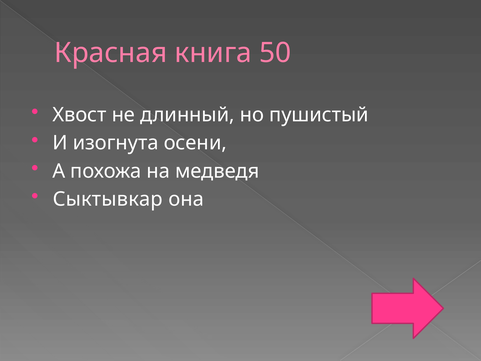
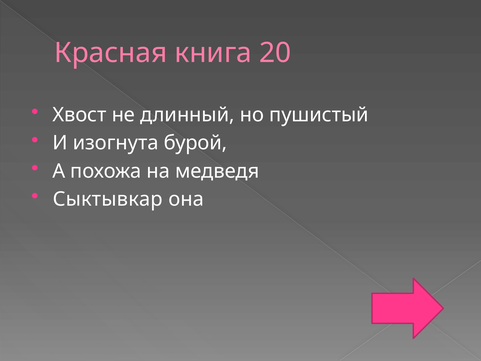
50: 50 -> 20
осени: осени -> бурой
